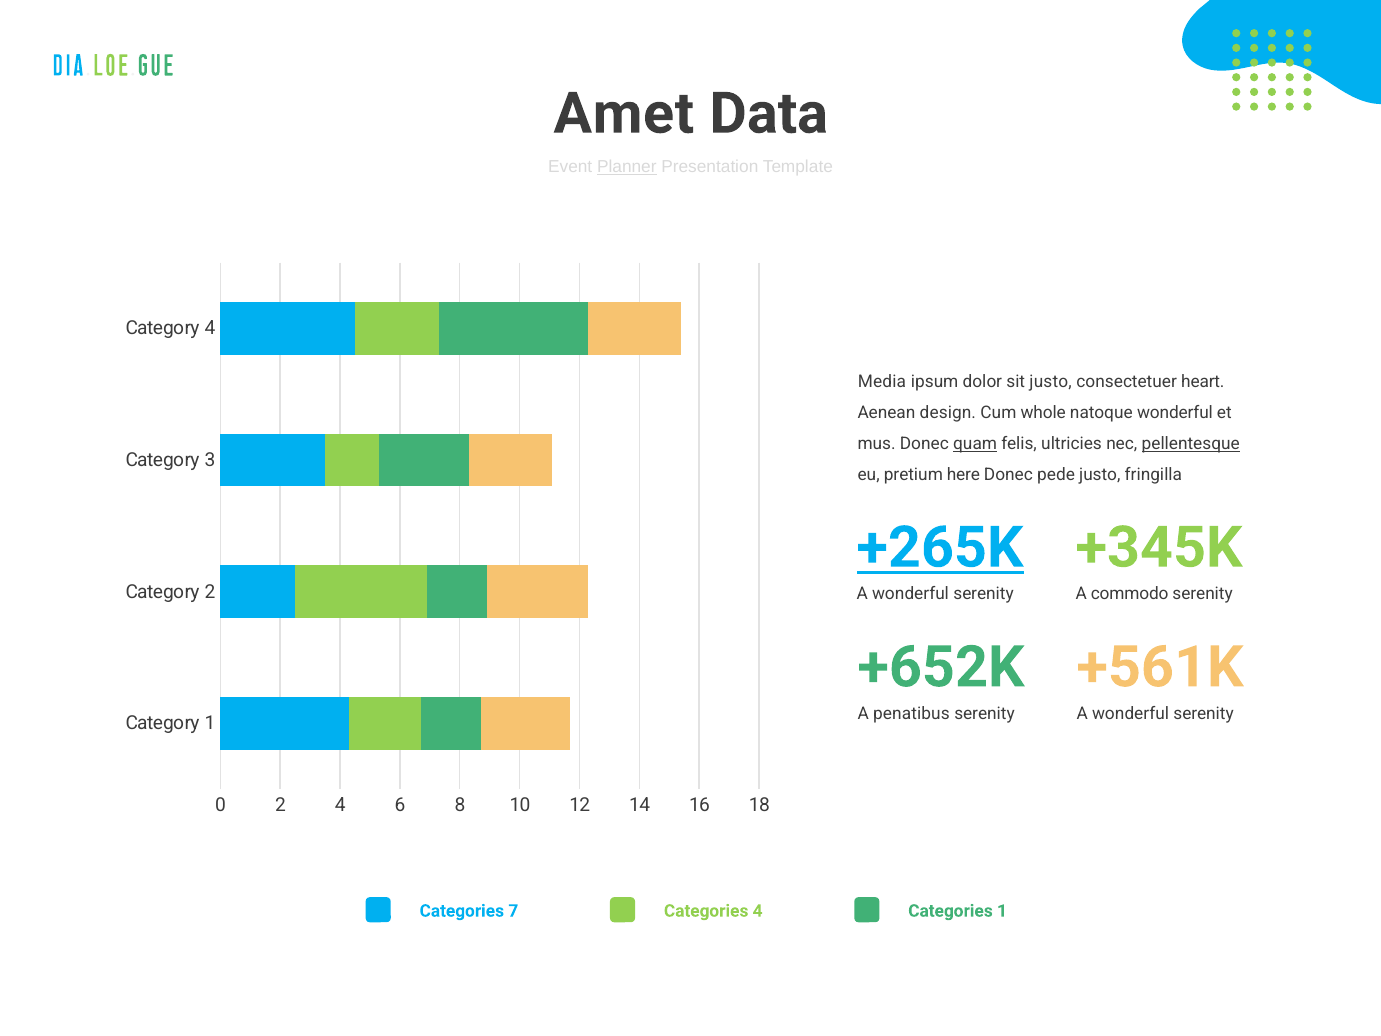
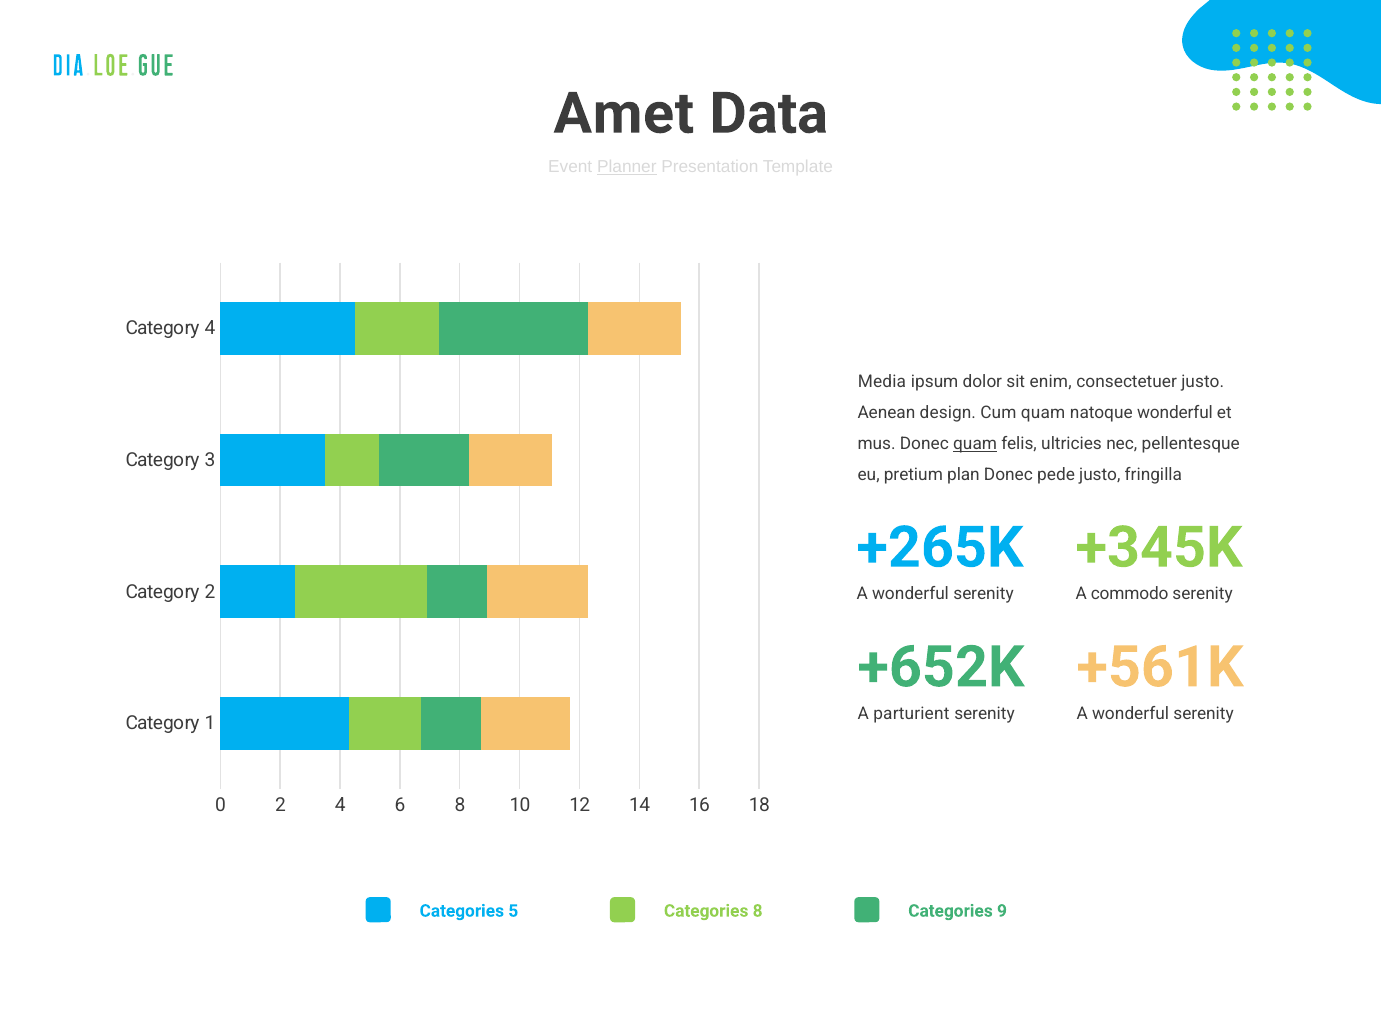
sit justo: justo -> enim
consectetuer heart: heart -> justo
Cum whole: whole -> quam
pellentesque underline: present -> none
here: here -> plan
+265K underline: present -> none
penatibus: penatibus -> parturient
7: 7 -> 5
Categories 4: 4 -> 8
Categories 1: 1 -> 9
